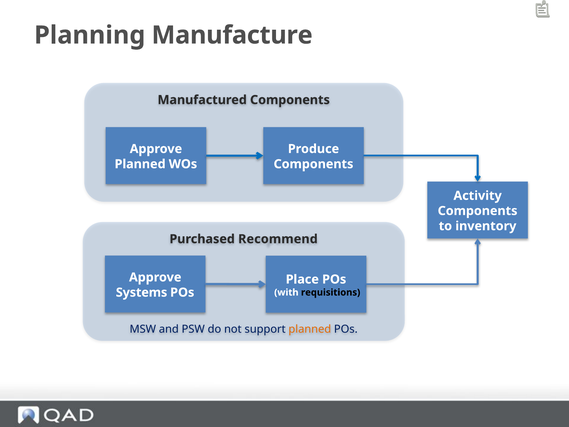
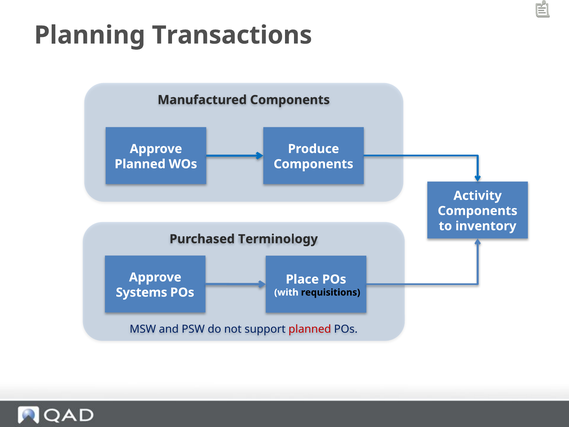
Manufacture: Manufacture -> Transactions
Recommend: Recommend -> Terminology
planned at (310, 329) colour: orange -> red
